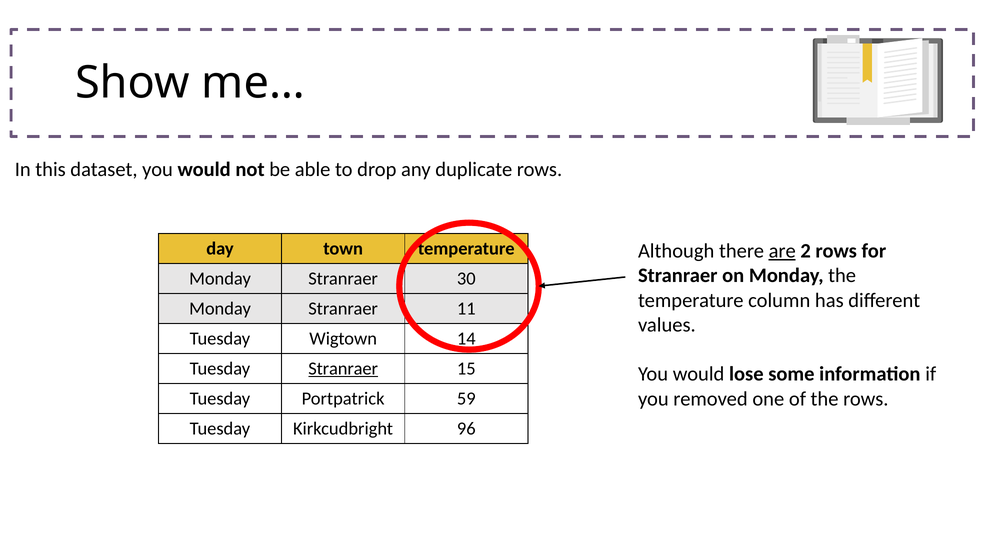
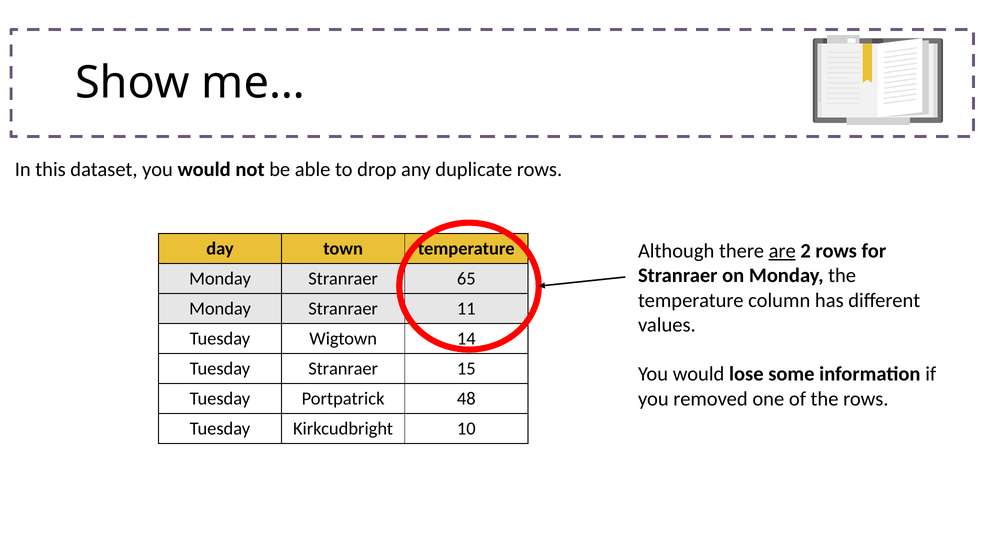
30: 30 -> 65
Stranraer at (343, 369) underline: present -> none
59: 59 -> 48
96: 96 -> 10
